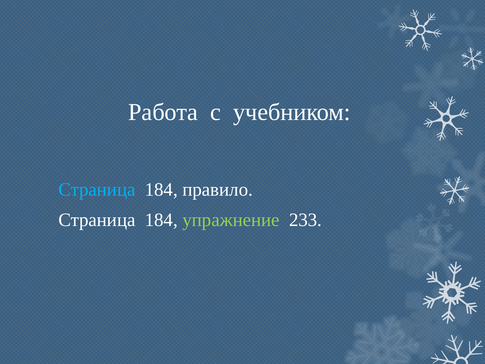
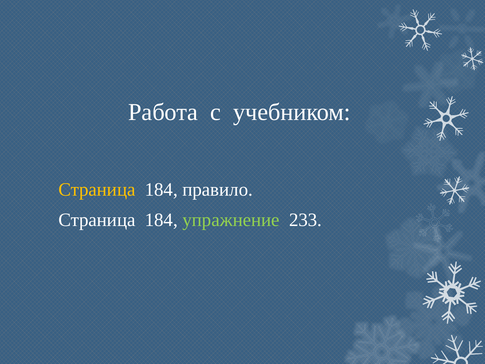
Страница at (97, 189) colour: light blue -> yellow
